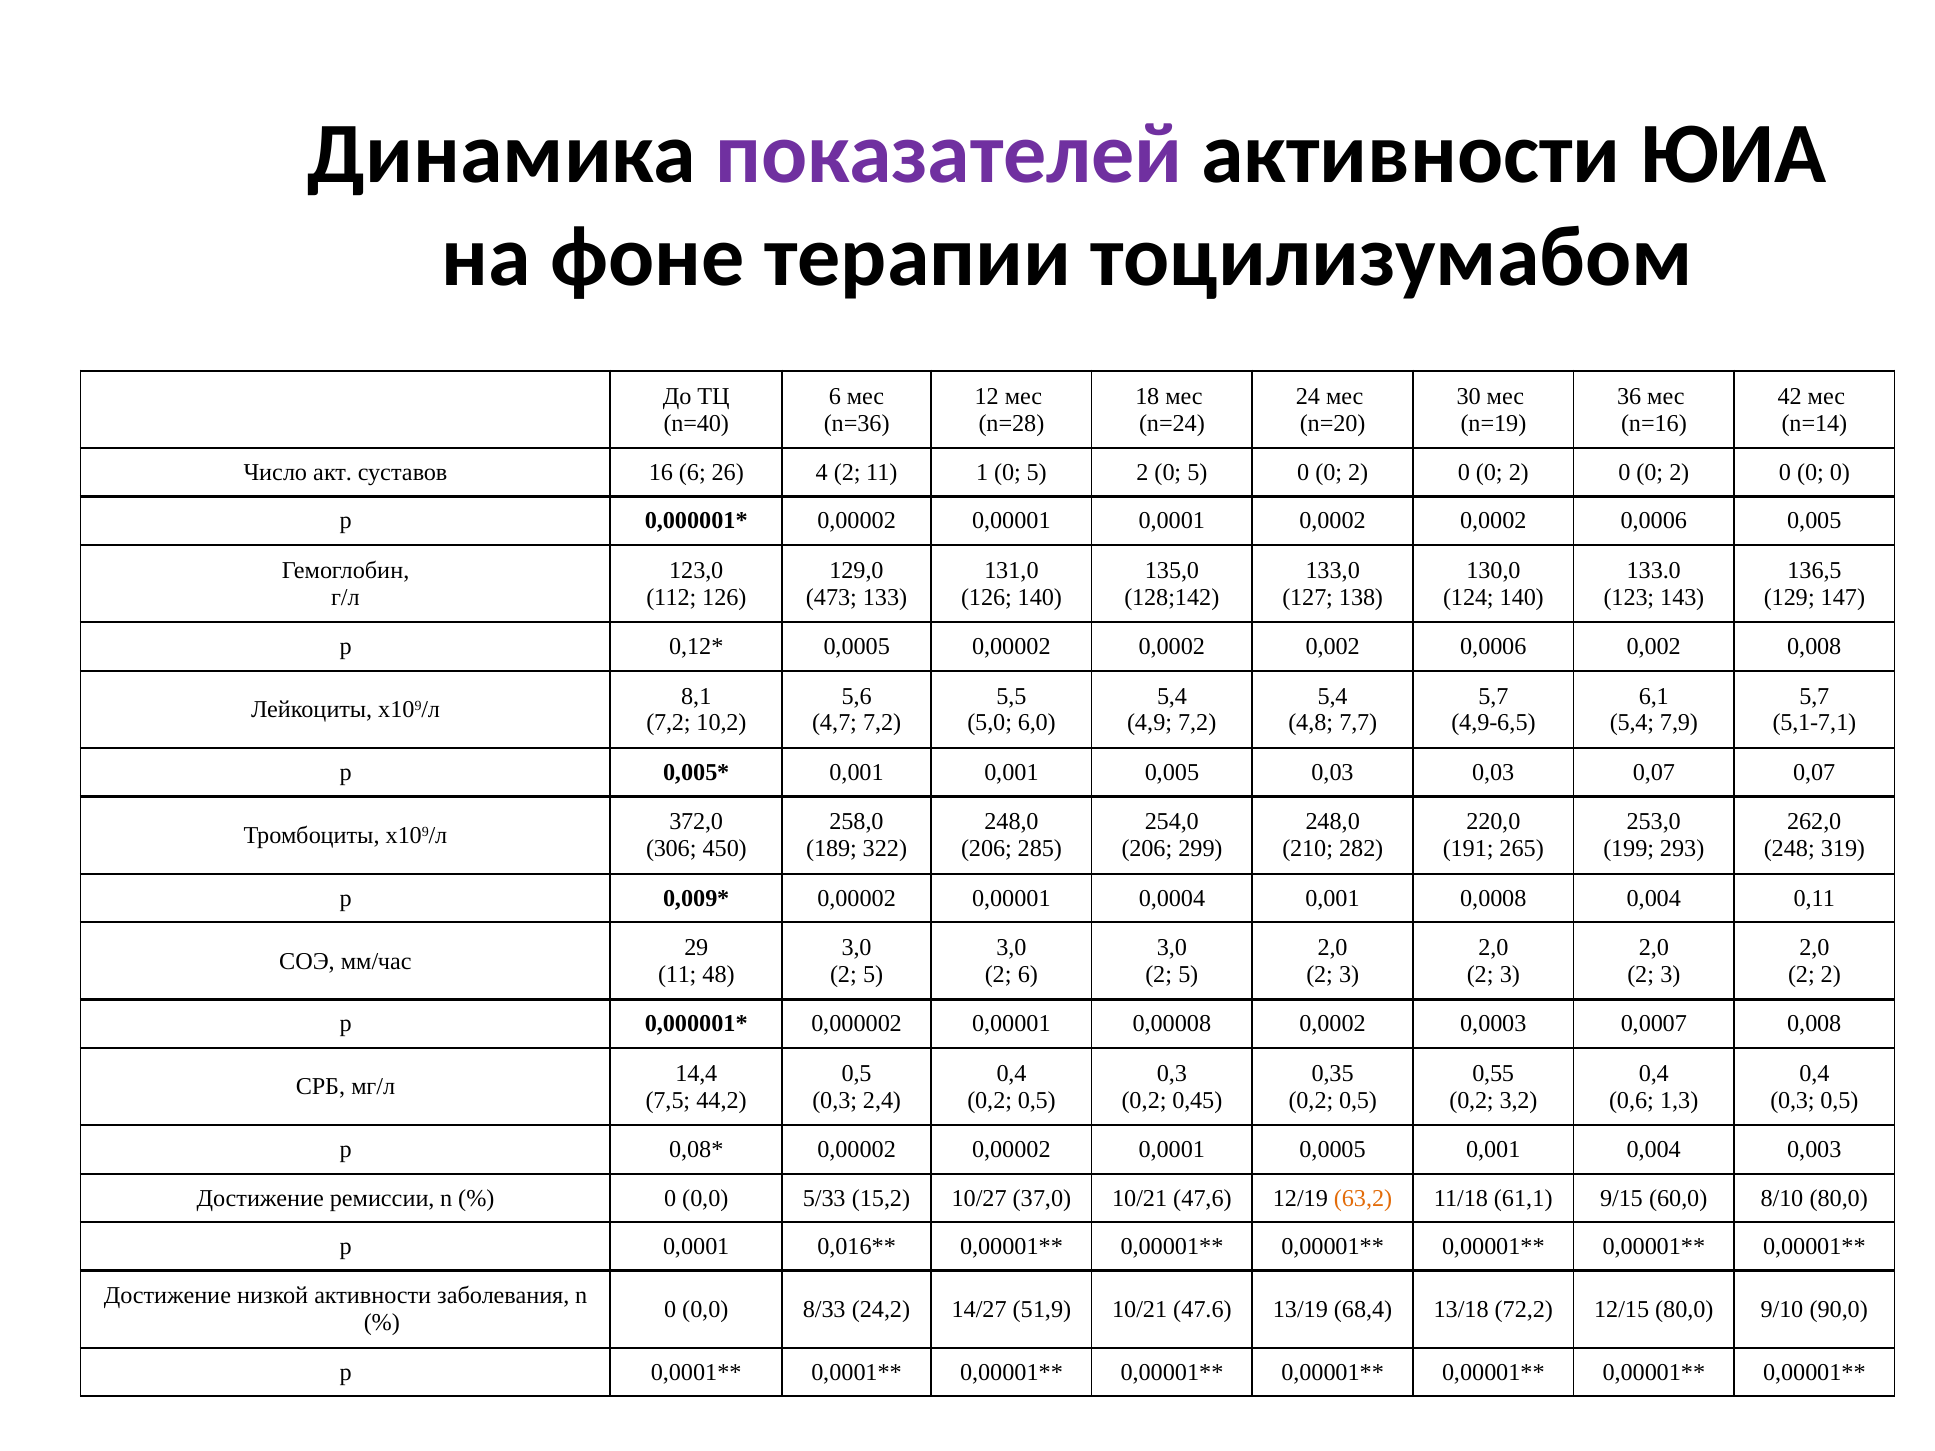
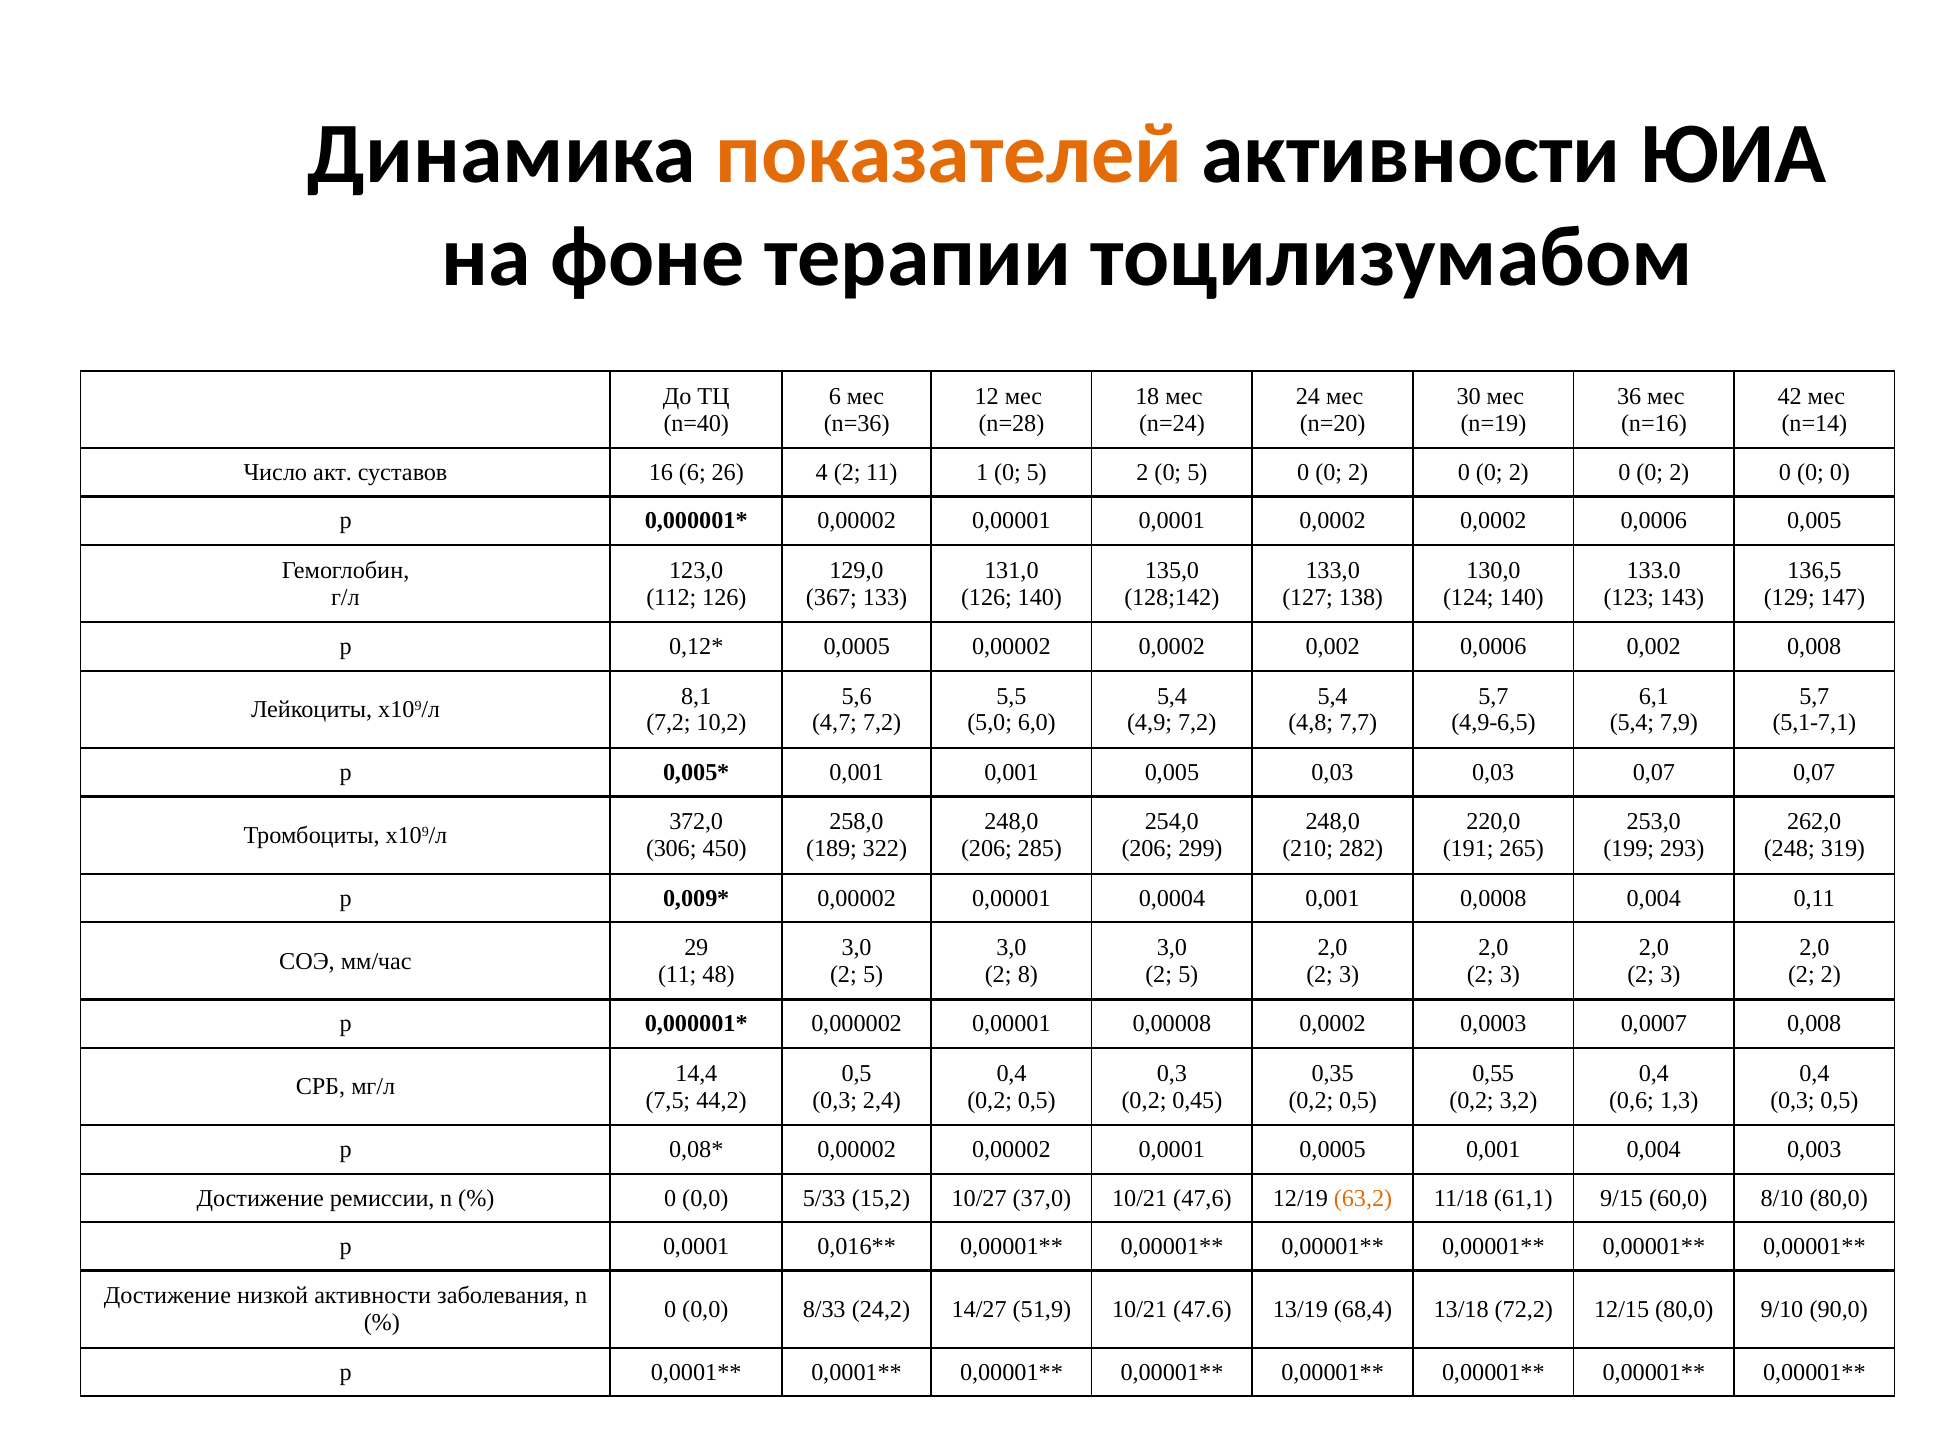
показателей colour: purple -> orange
473: 473 -> 367
2 6: 6 -> 8
